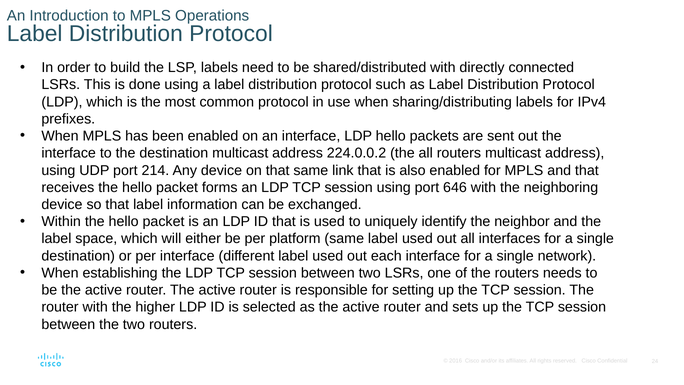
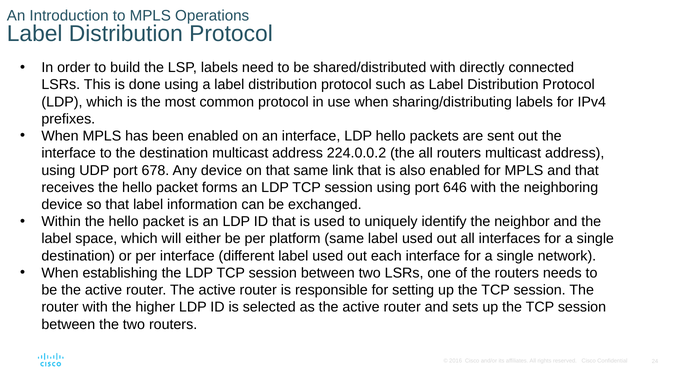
214: 214 -> 678
